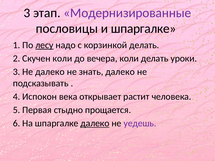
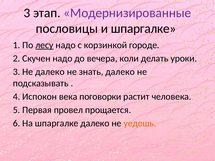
корзинкой делать: делать -> городе
Скучен коли: коли -> надо
открывает: открывает -> поговорки
стыдно: стыдно -> провел
далеко at (95, 123) underline: present -> none
уедешь colour: purple -> orange
